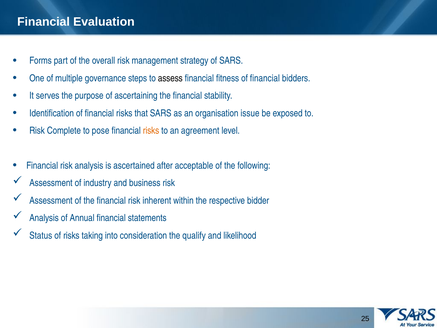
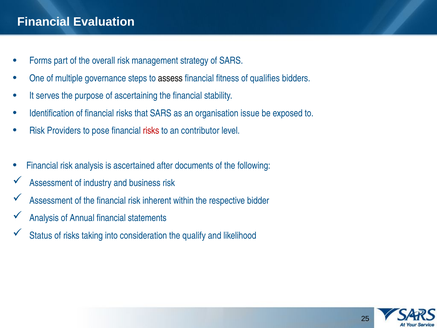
fitness of financial: financial -> qualifies
Complete: Complete -> Providers
risks at (151, 131) colour: orange -> red
agreement: agreement -> contributor
acceptable: acceptable -> documents
